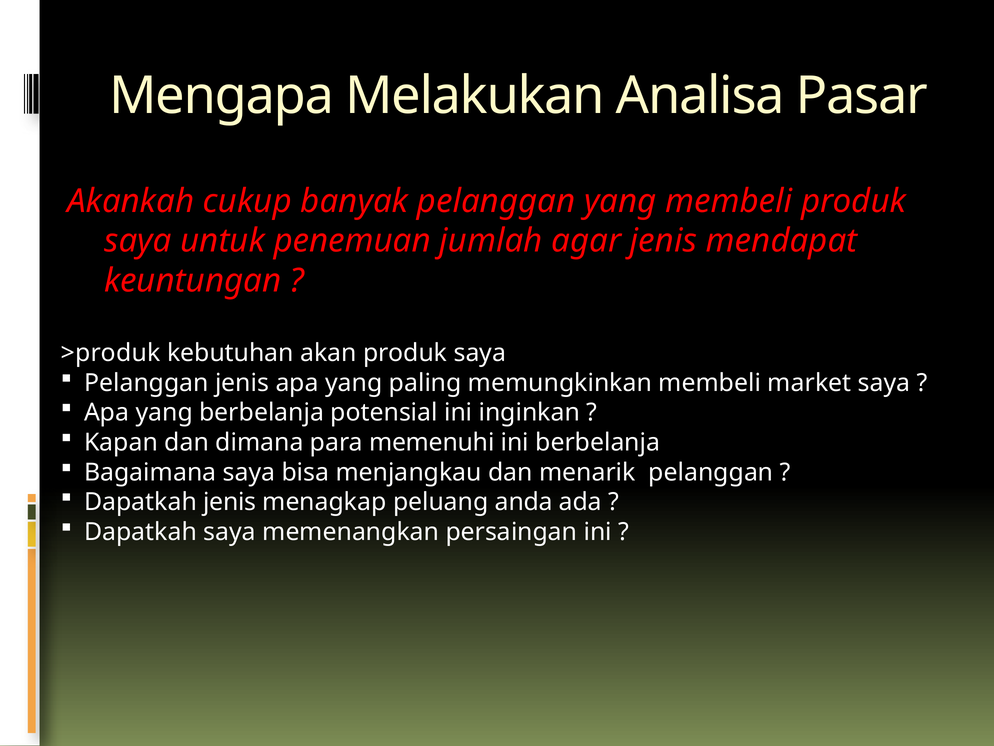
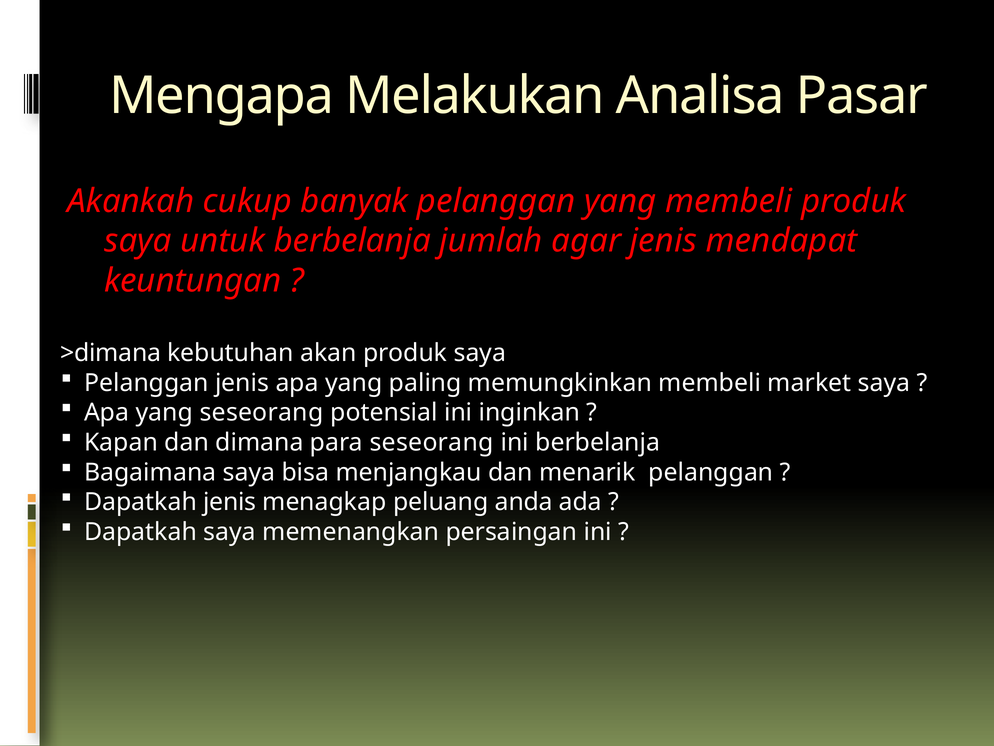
untuk penemuan: penemuan -> berbelanja
>produk: >produk -> >dimana
yang berbelanja: berbelanja -> seseorang
para memenuhi: memenuhi -> seseorang
